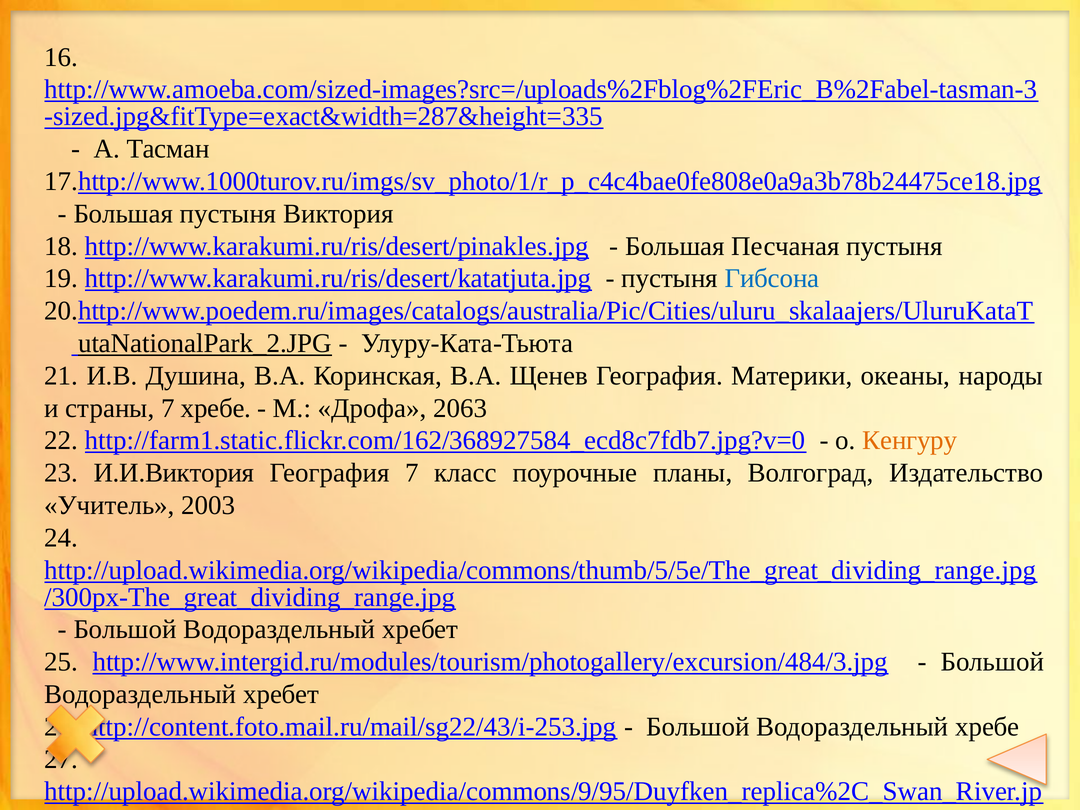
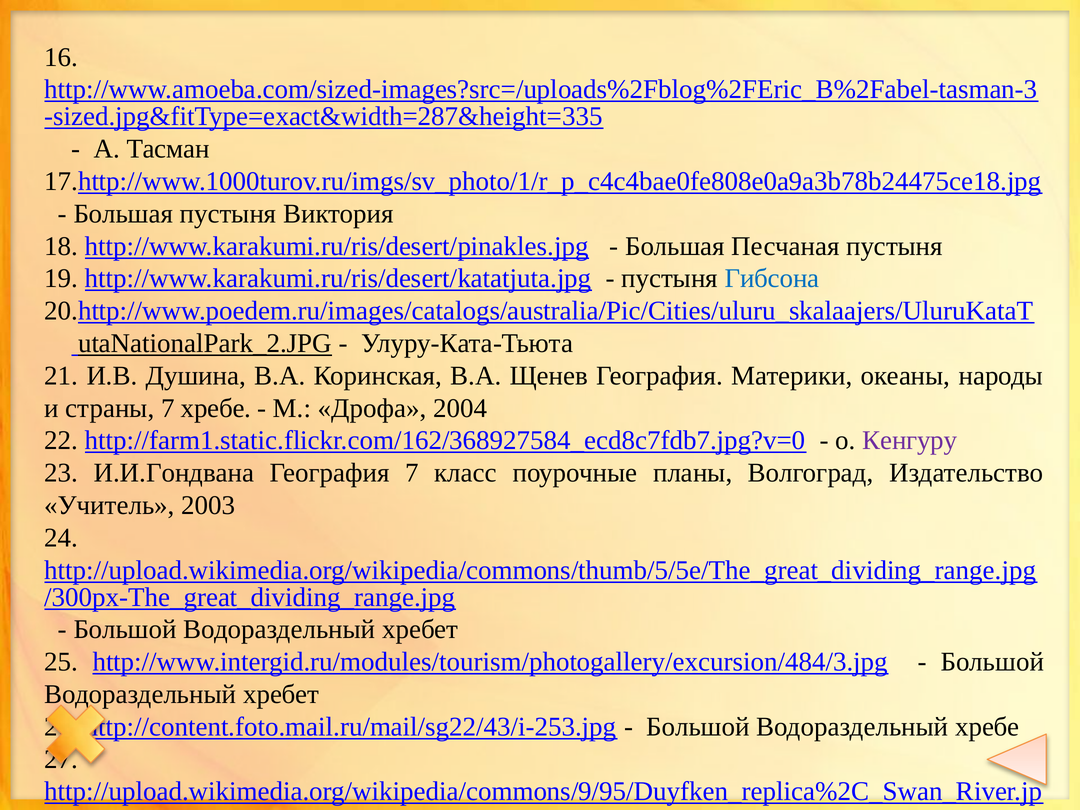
2063: 2063 -> 2004
Кенгуру colour: orange -> purple
И.И.Виктория: И.И.Виктория -> И.И.Гондвана
